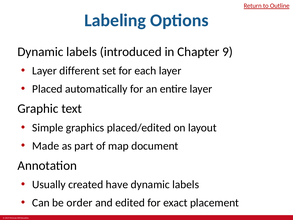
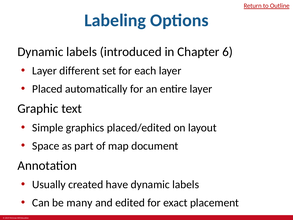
9: 9 -> 6
Made: Made -> Space
order: order -> many
